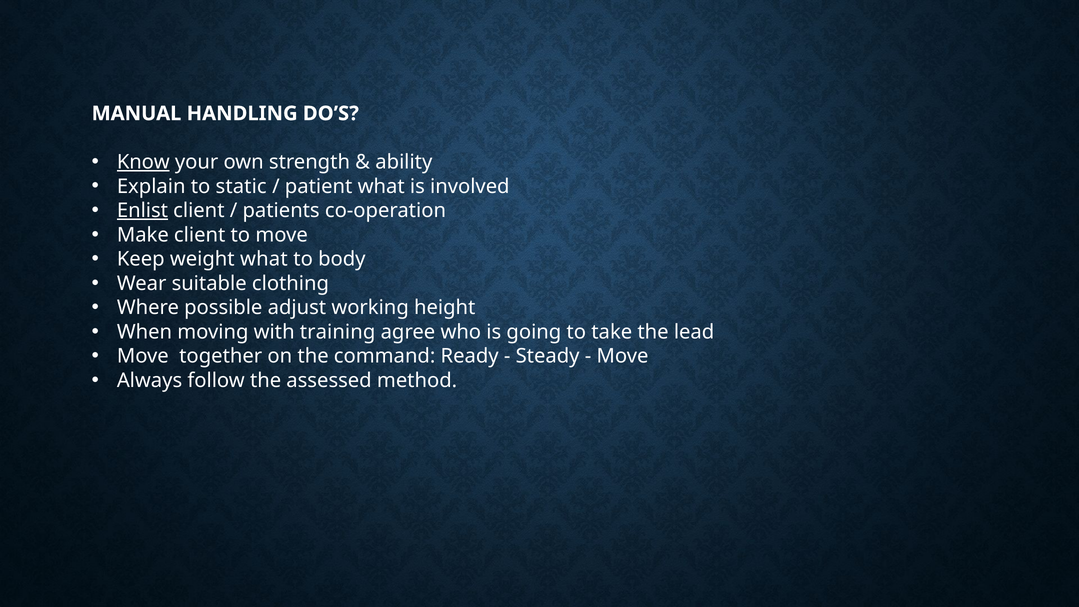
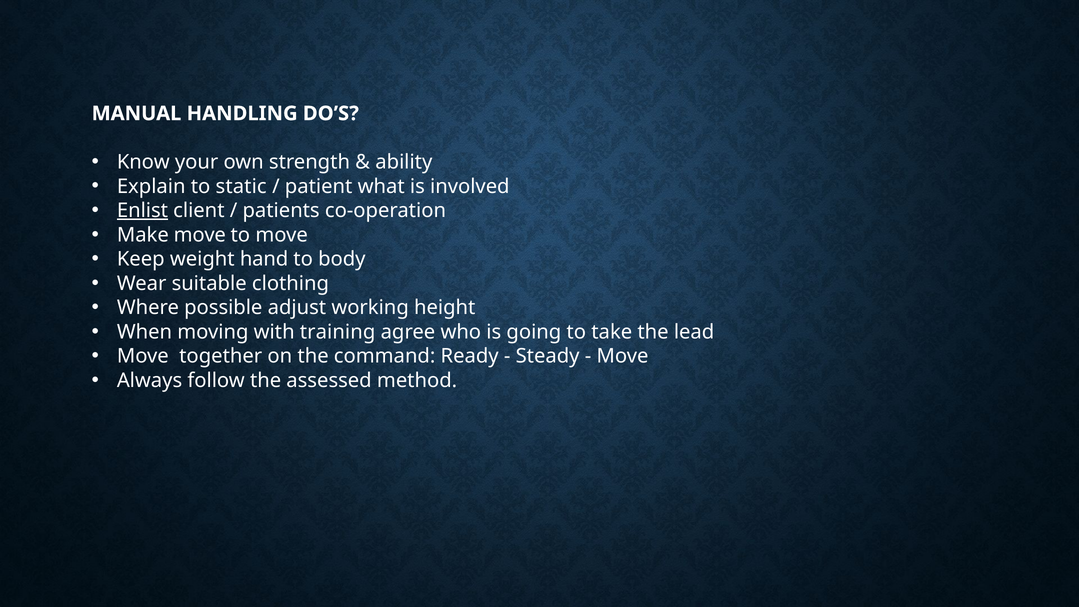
Know underline: present -> none
Make client: client -> move
weight what: what -> hand
